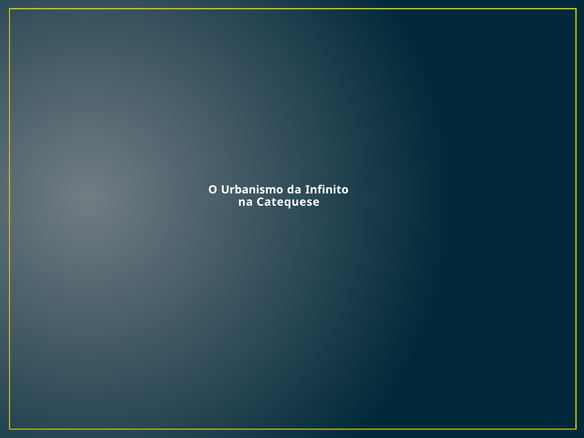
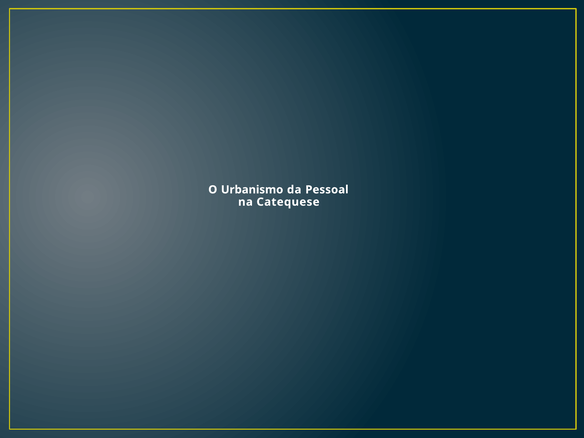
Infinito: Infinito -> Pessoal
